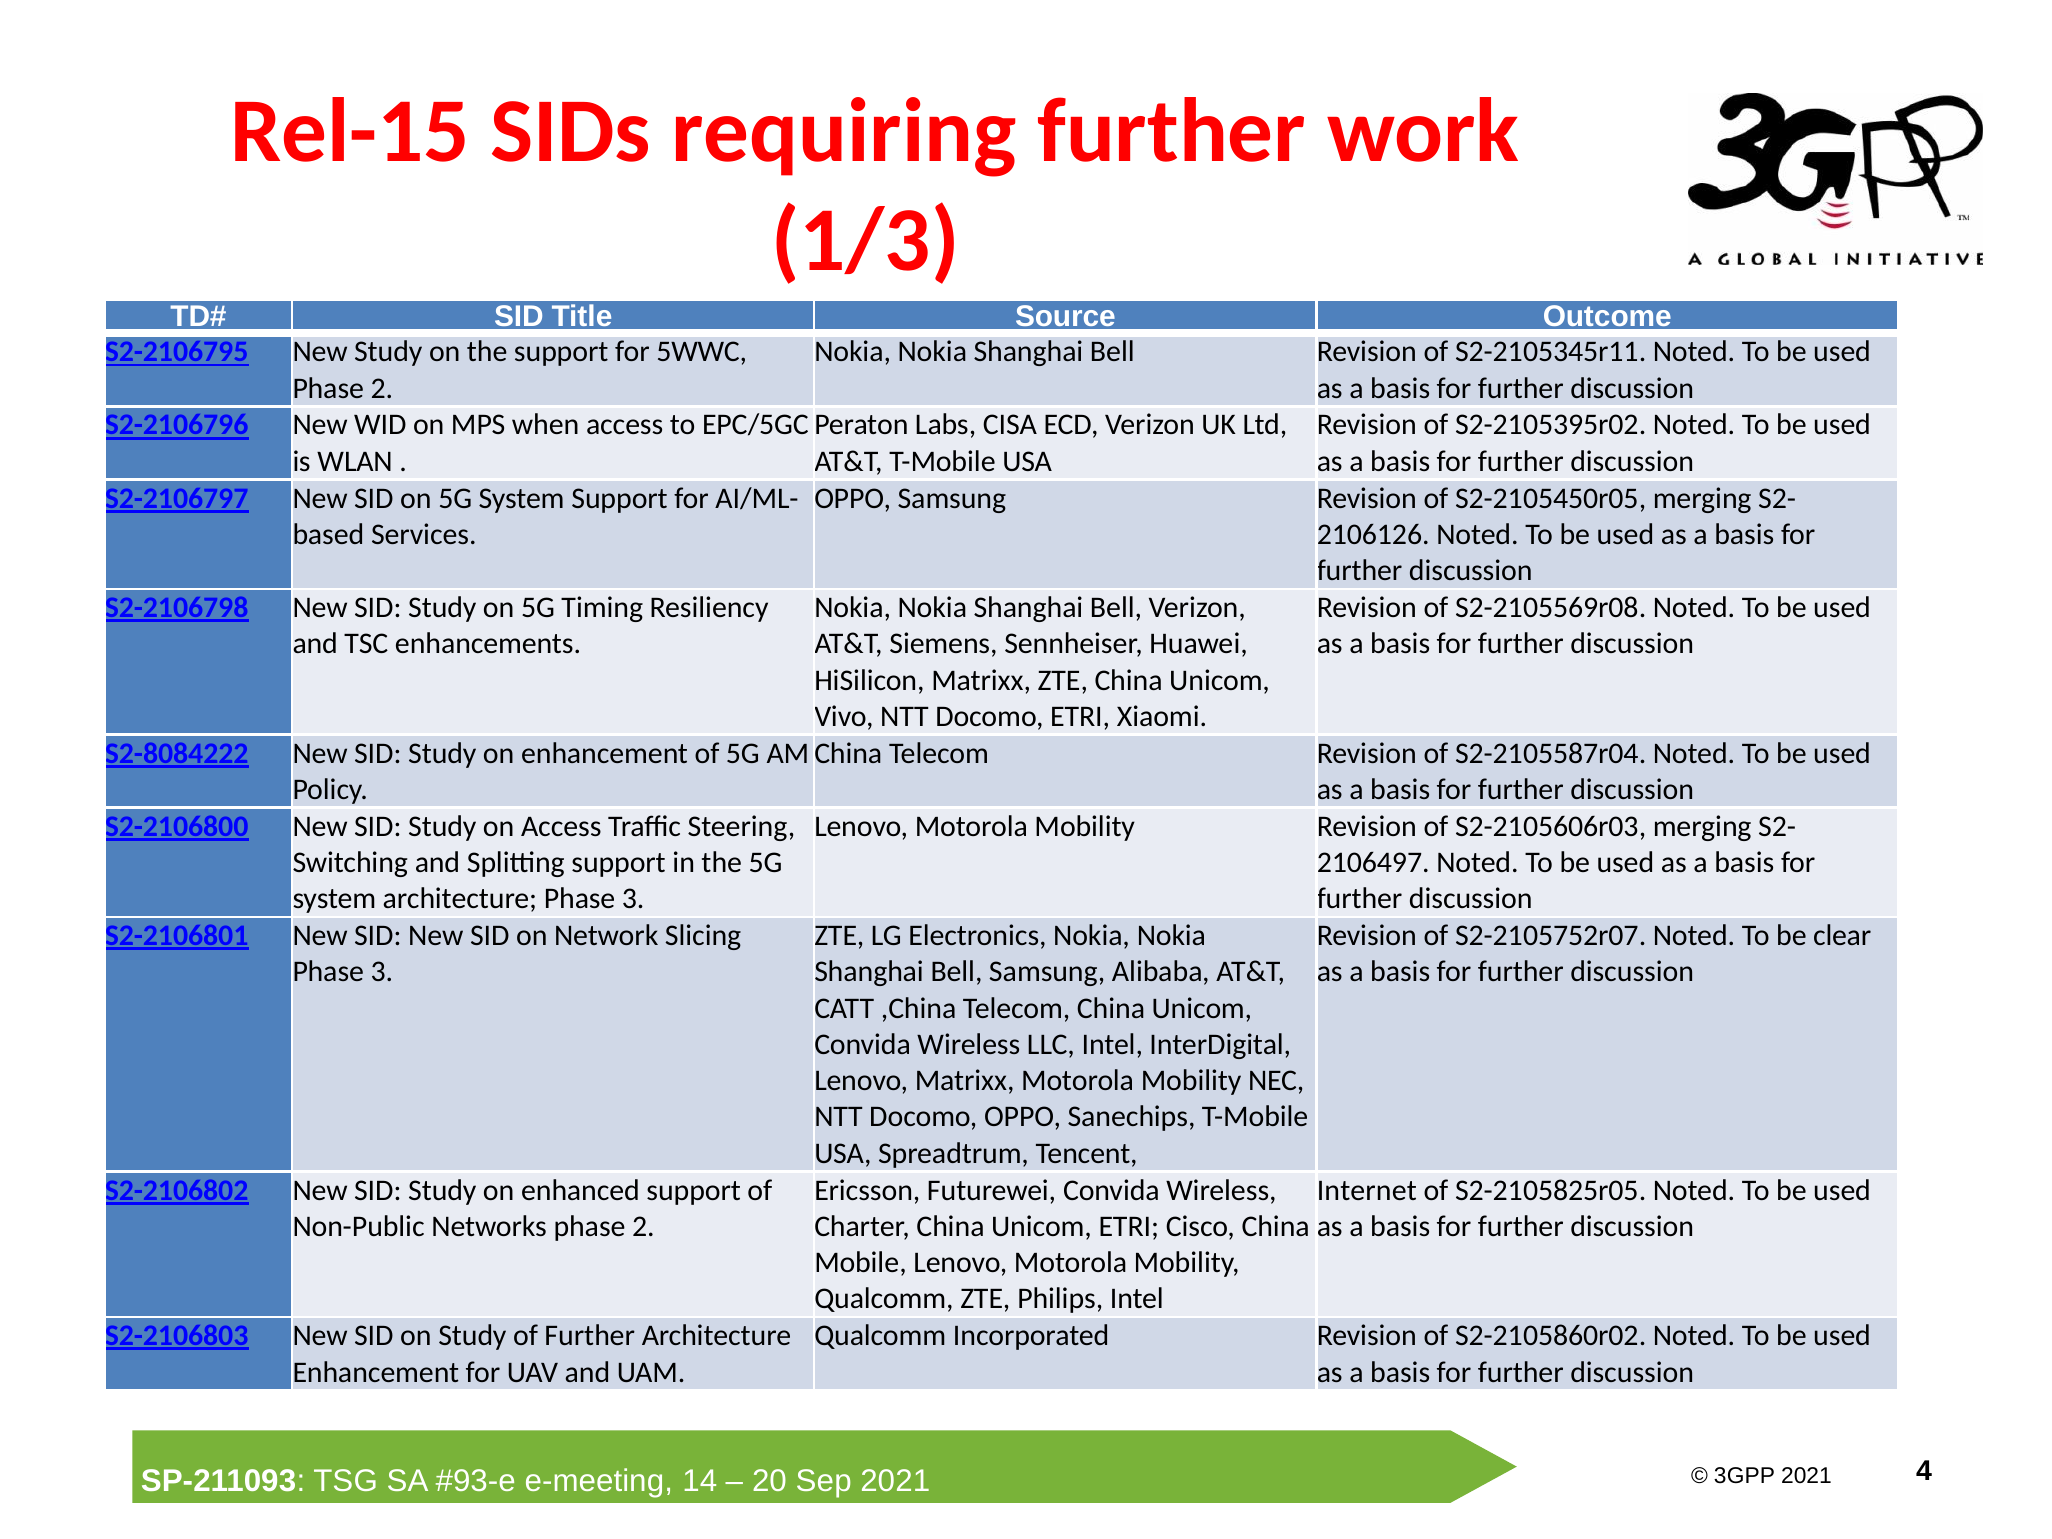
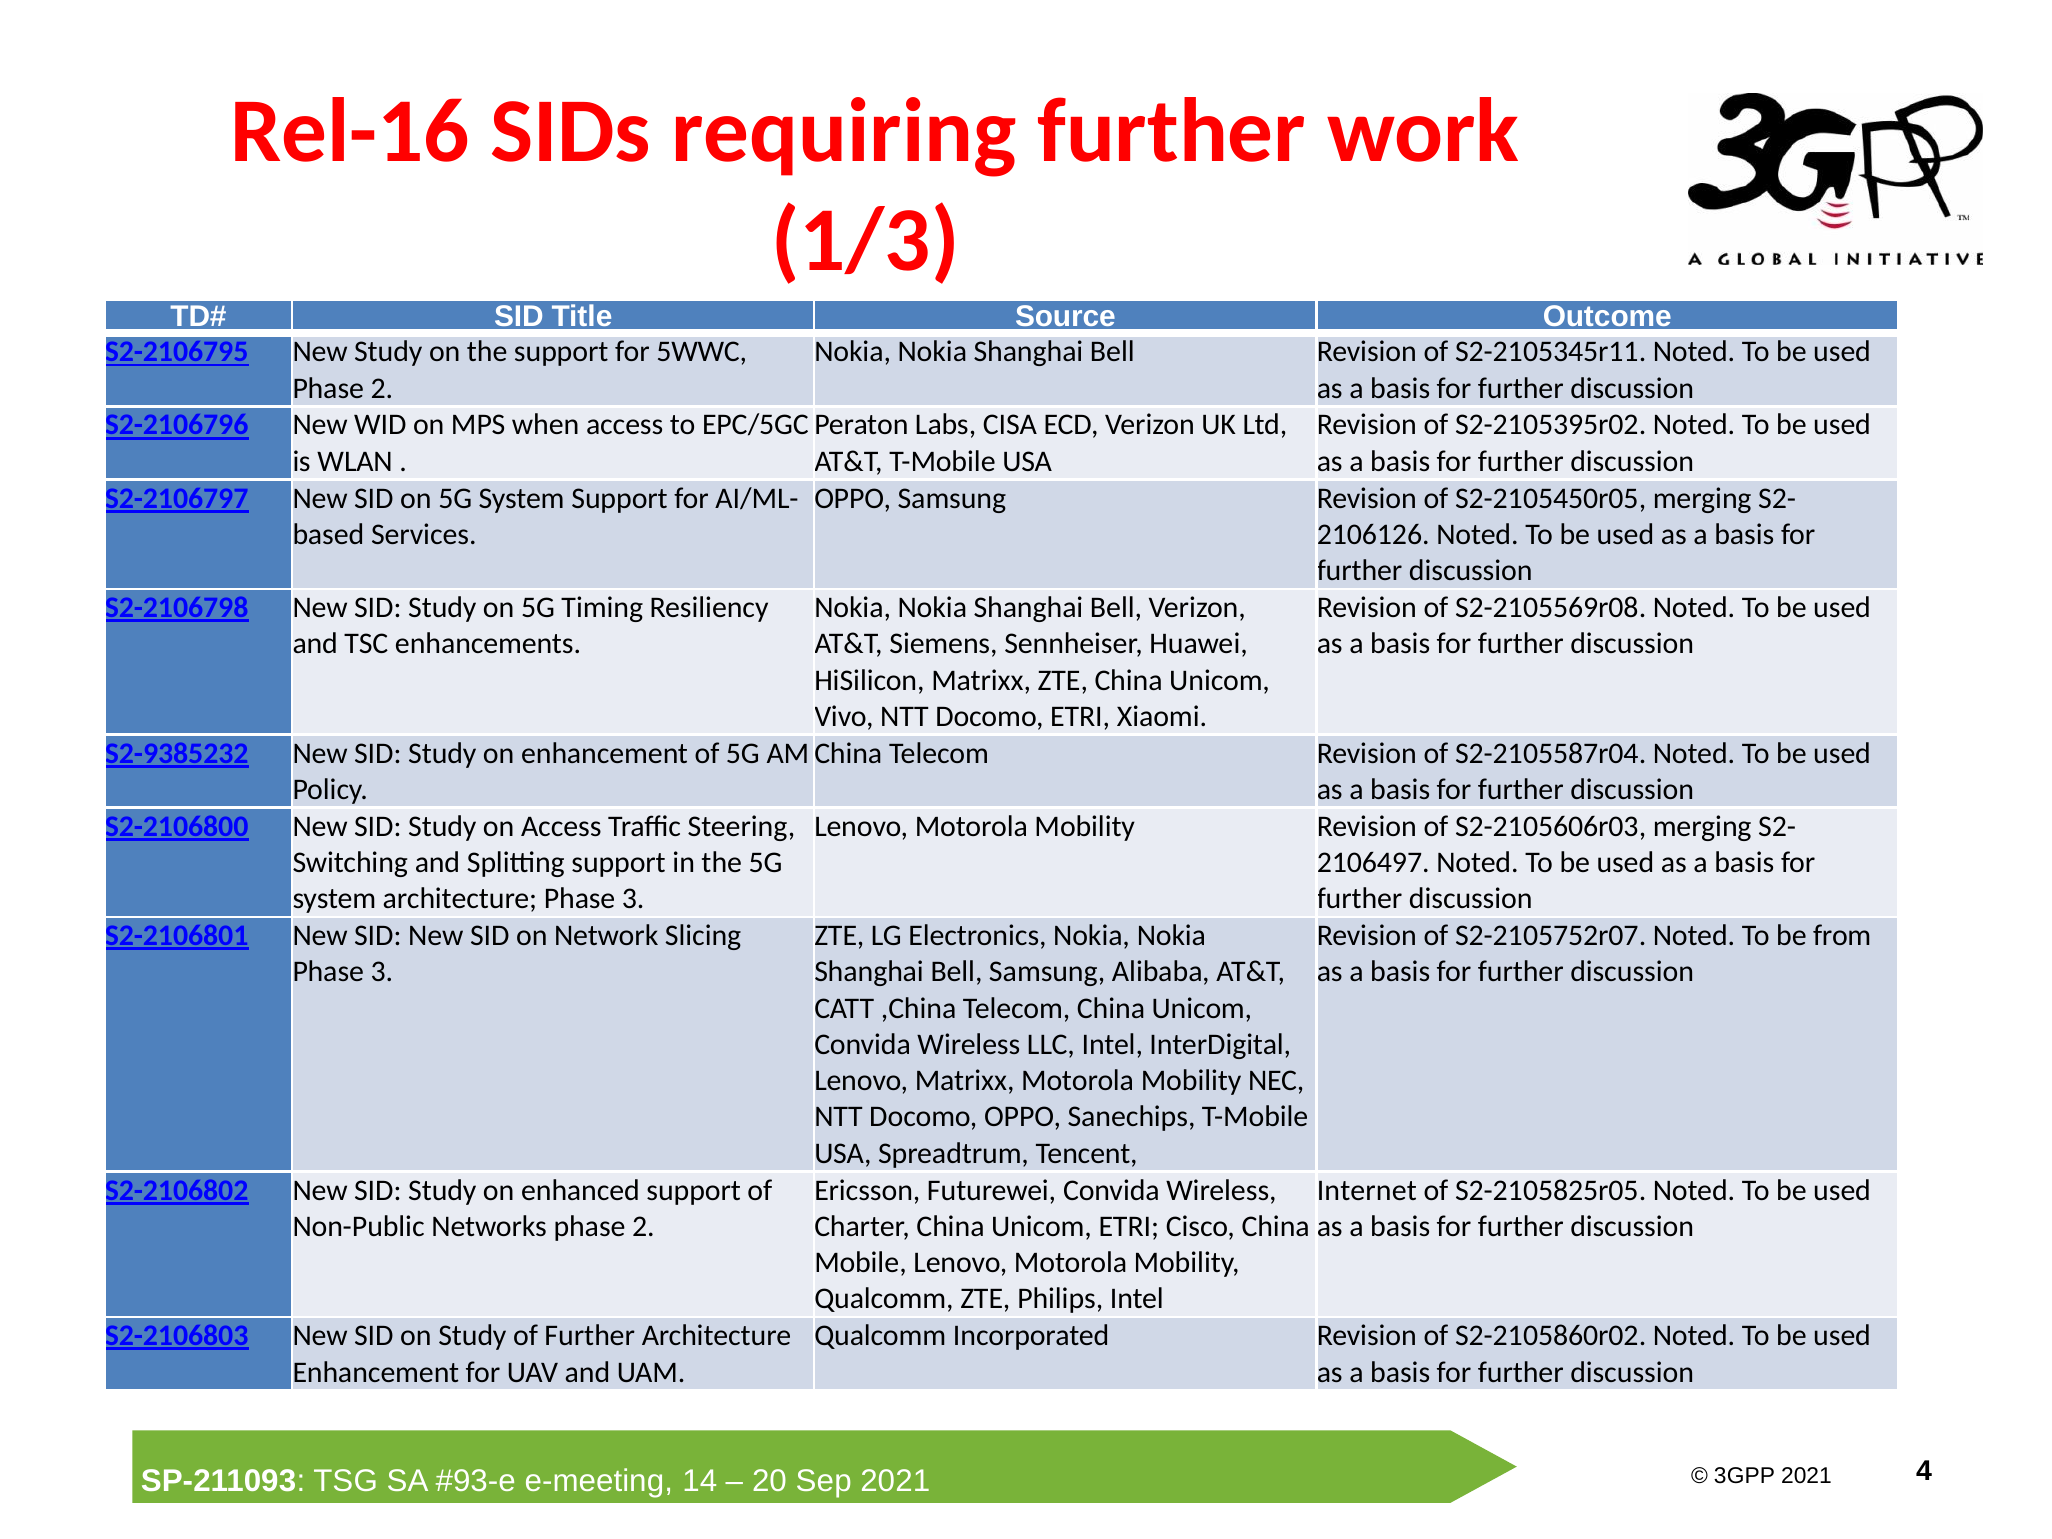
Rel-15: Rel-15 -> Rel-16
S2-8084222: S2-8084222 -> S2-9385232
clear: clear -> from
